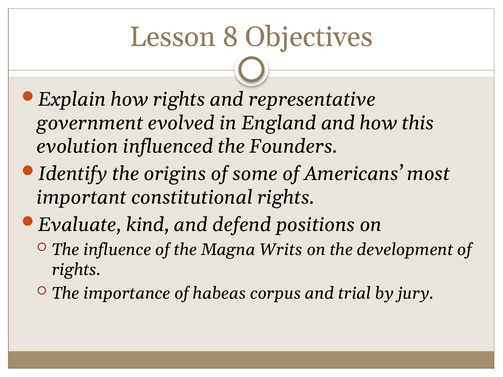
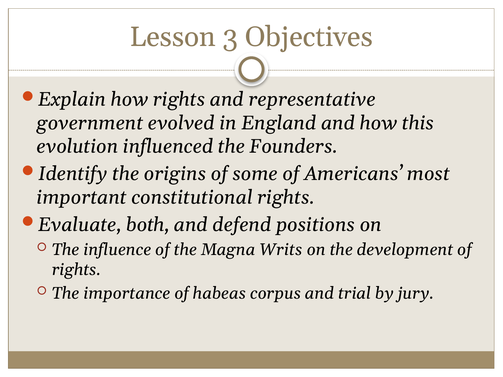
8: 8 -> 3
kind: kind -> both
